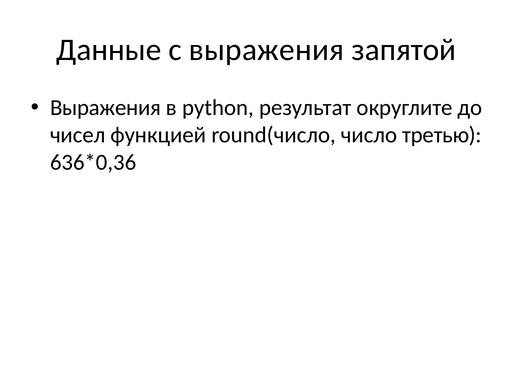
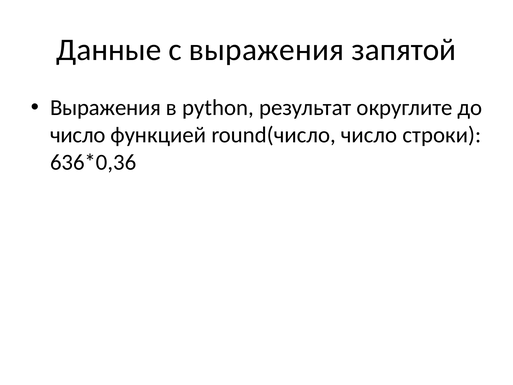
чисел at (78, 135): чисел -> число
третью: третью -> строки
